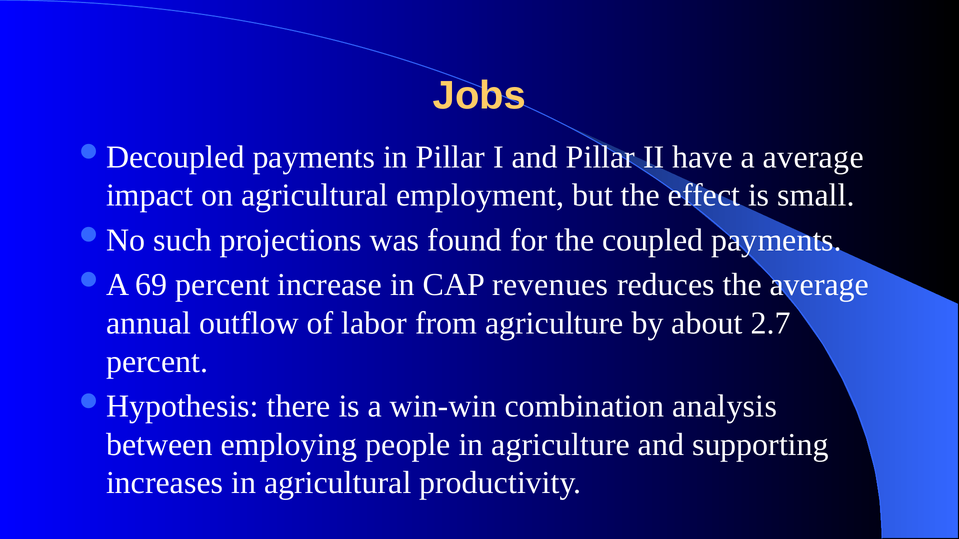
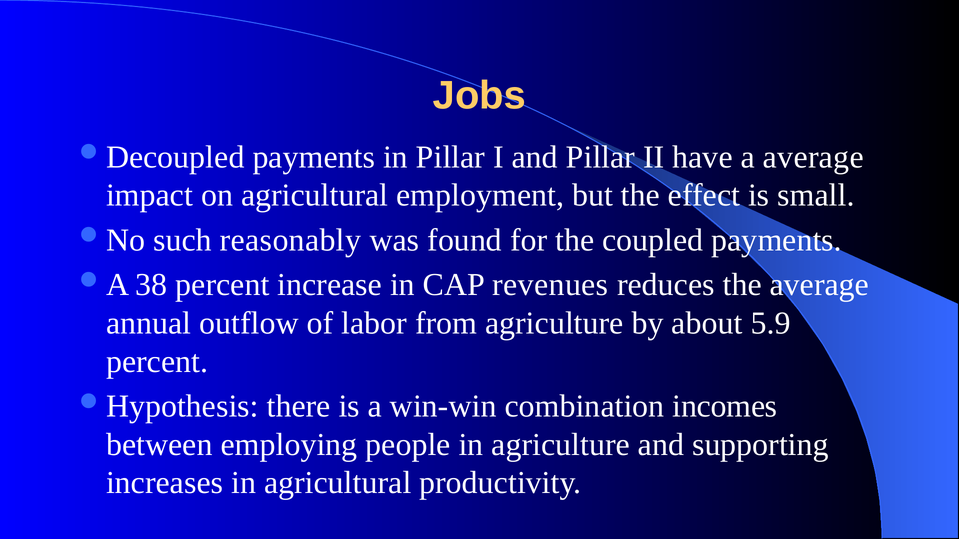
projections: projections -> reasonably
69: 69 -> 38
2.7: 2.7 -> 5.9
analysis: analysis -> incomes
